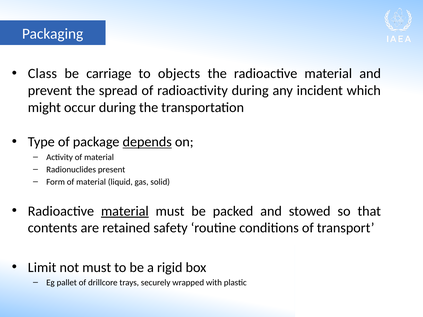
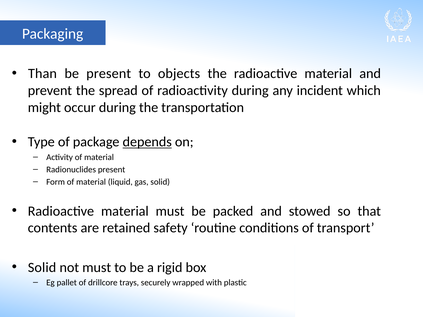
Class: Class -> Than
be carriage: carriage -> present
material at (125, 211) underline: present -> none
Limit at (42, 268): Limit -> Solid
